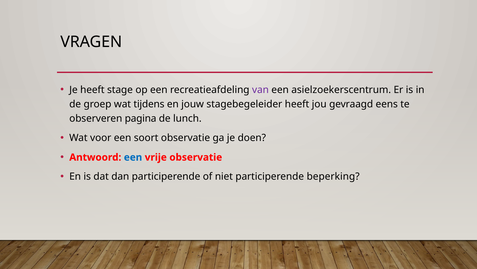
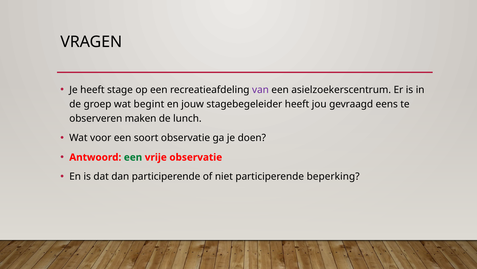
tijdens: tijdens -> begint
pagina: pagina -> maken
een at (133, 157) colour: blue -> green
